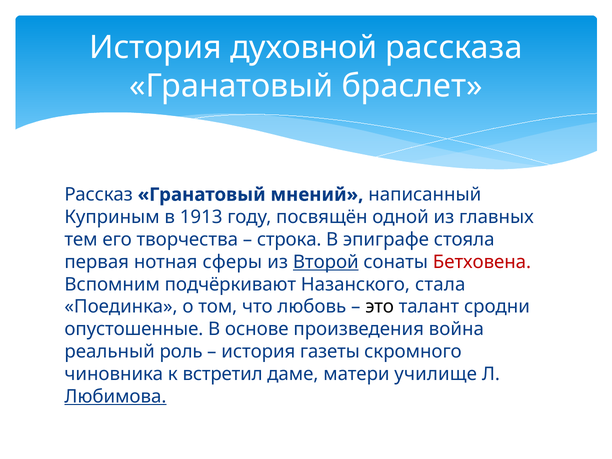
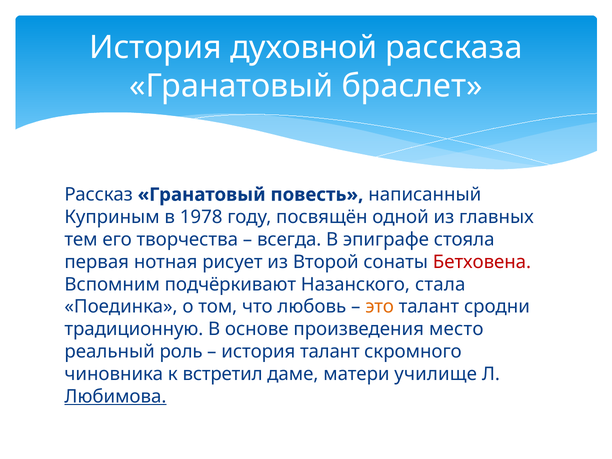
мнений: мнений -> повесть
1913: 1913 -> 1978
строка: строка -> всегда
сферы: сферы -> рисует
Второй underline: present -> none
это colour: black -> orange
опустошенные: опустошенные -> традиционную
война: война -> место
история газеты: газеты -> талант
